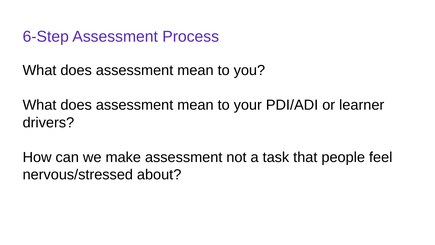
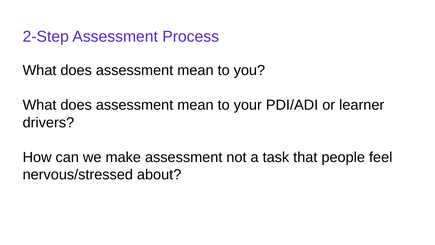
6-Step: 6-Step -> 2-Step
